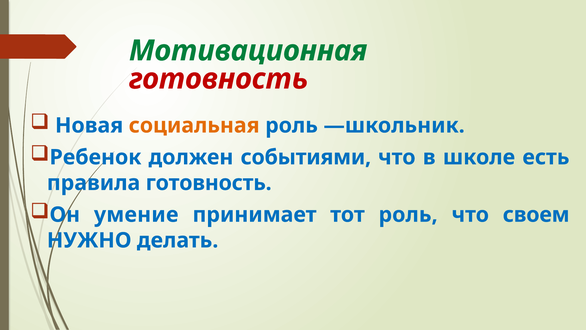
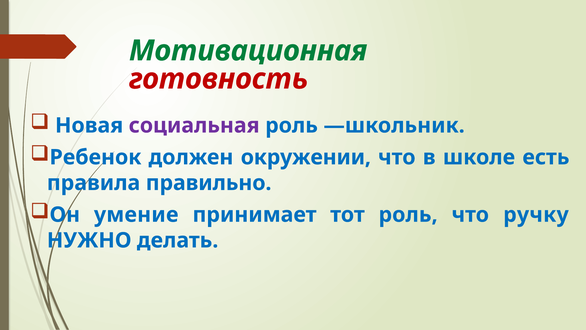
социальная colour: orange -> purple
событиями: событиями -> окружении
правила готовность: готовность -> правильно
своем: своем -> ручку
